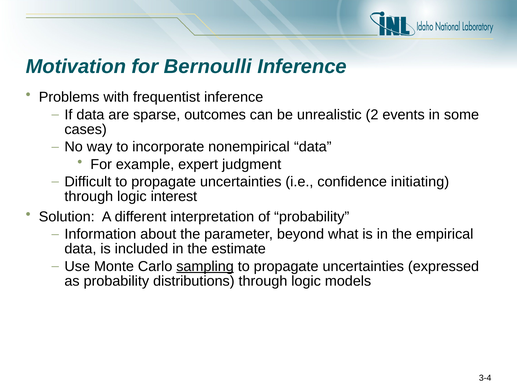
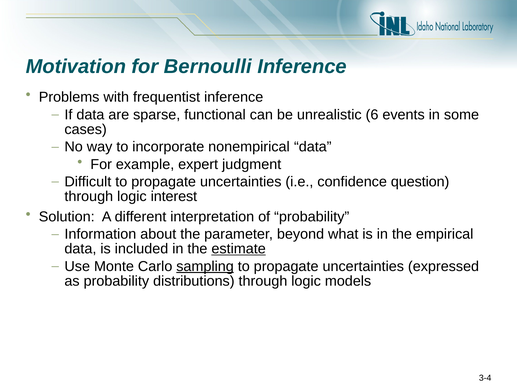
outcomes: outcomes -> functional
2: 2 -> 6
initiating: initiating -> question
estimate underline: none -> present
